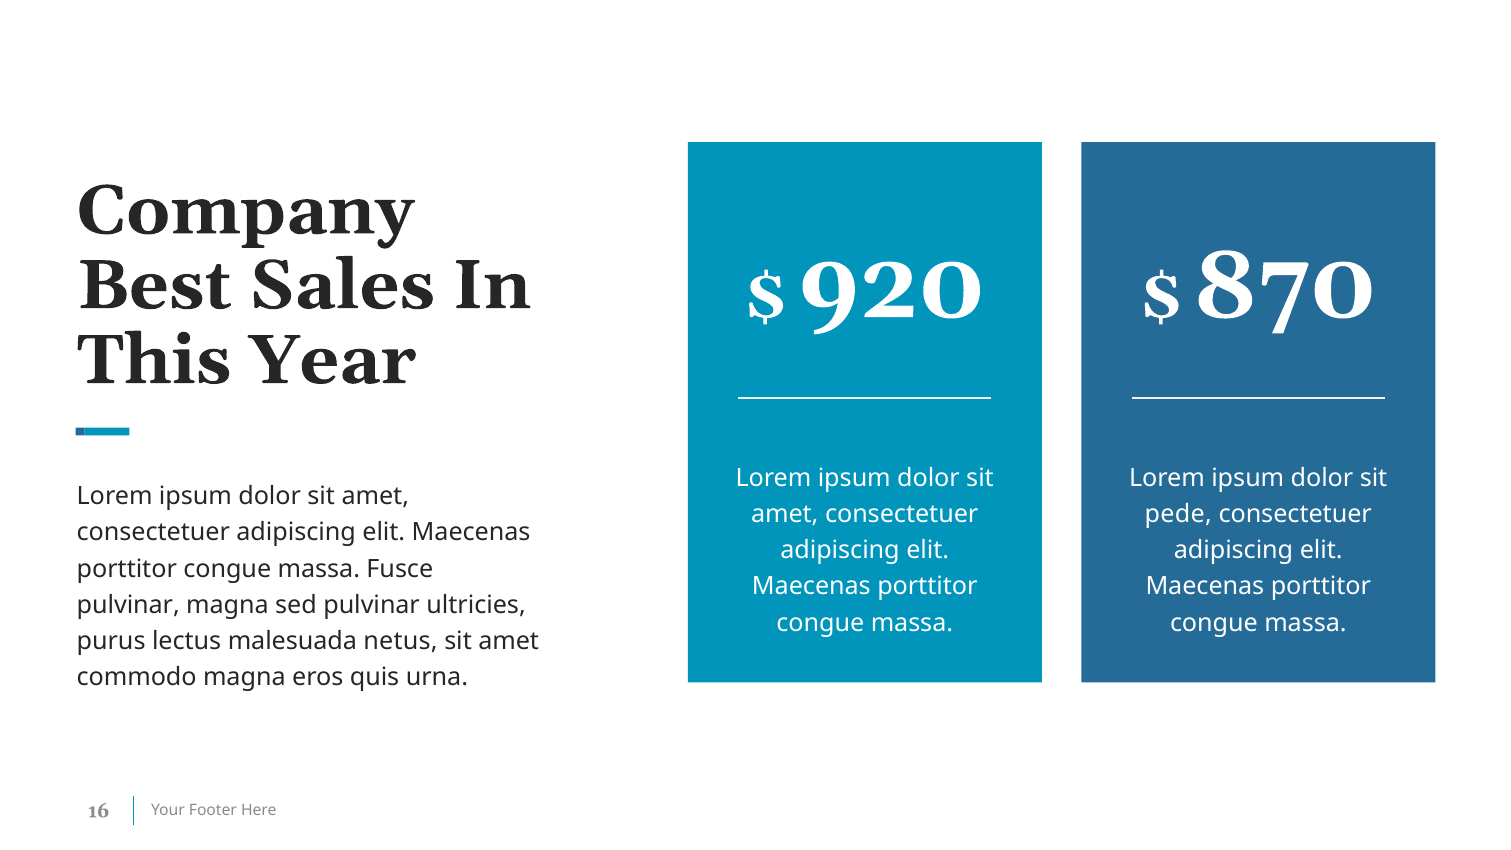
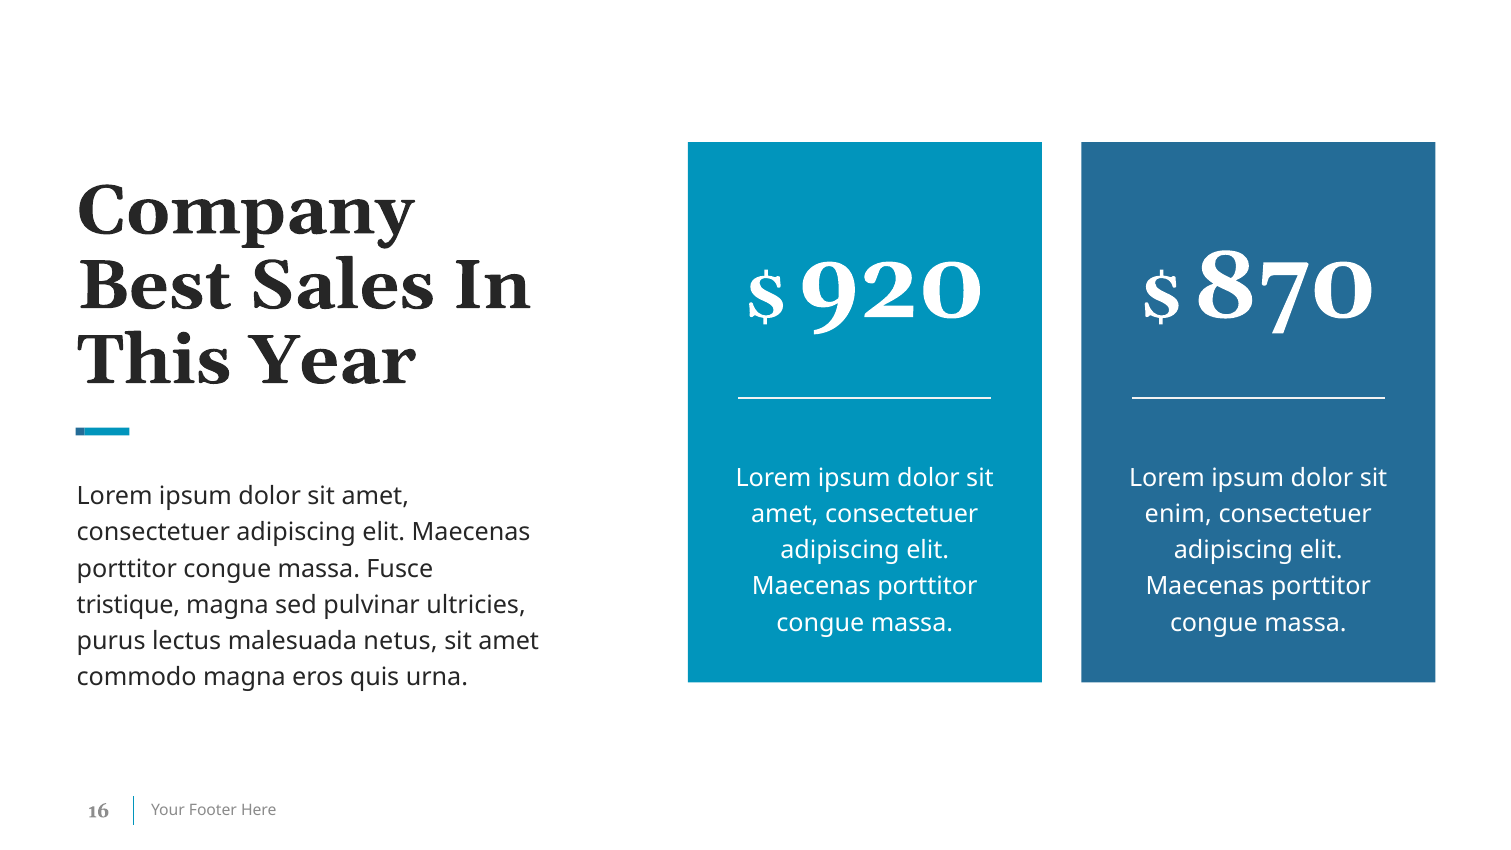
pede: pede -> enim
pulvinar at (128, 605): pulvinar -> tristique
